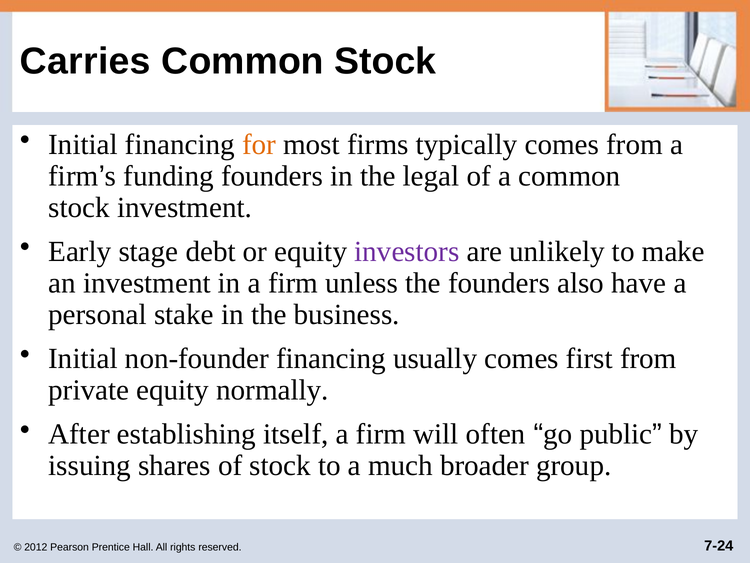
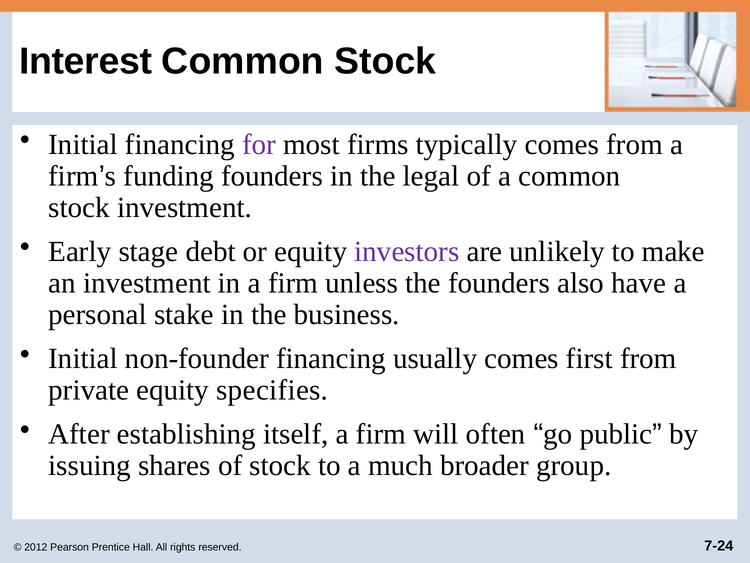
Carries: Carries -> Interest
for colour: orange -> purple
normally: normally -> specifies
